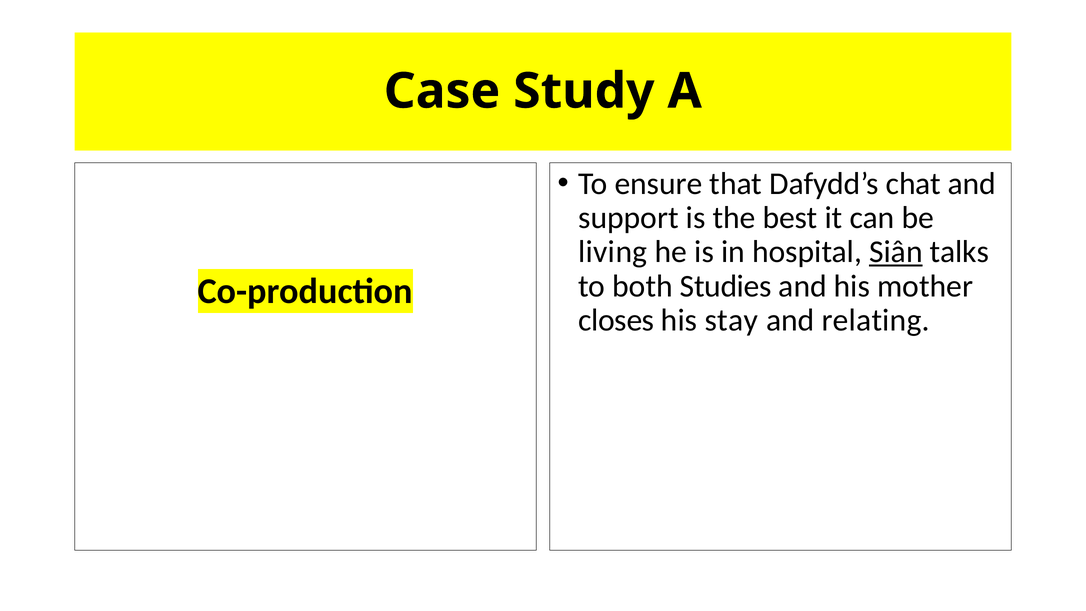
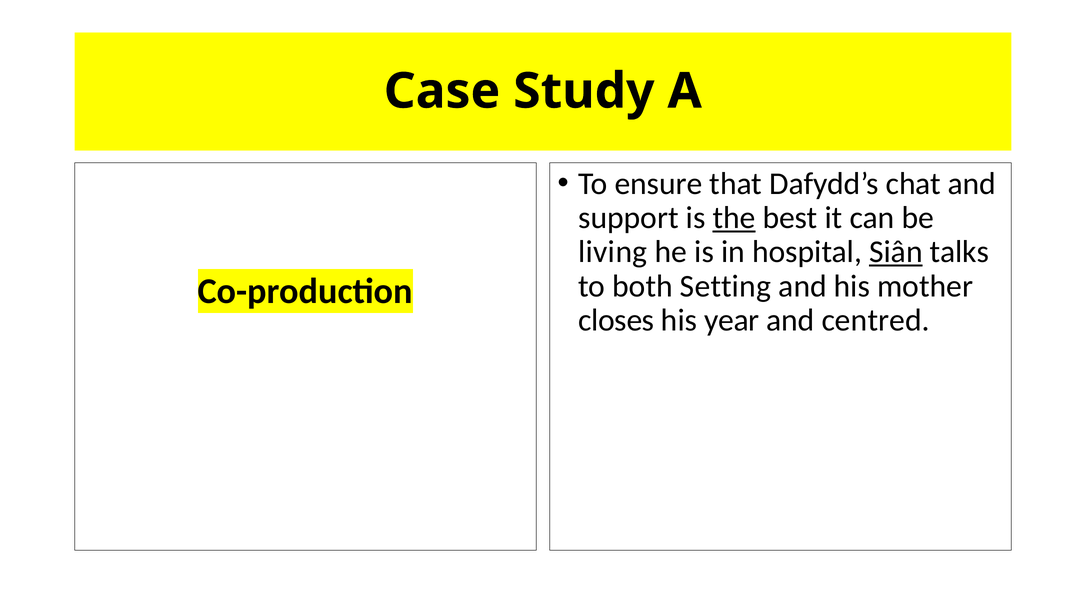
the underline: none -> present
Studies: Studies -> Setting
stay: stay -> year
relating: relating -> centred
